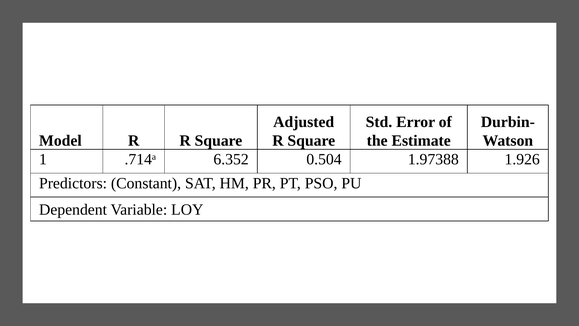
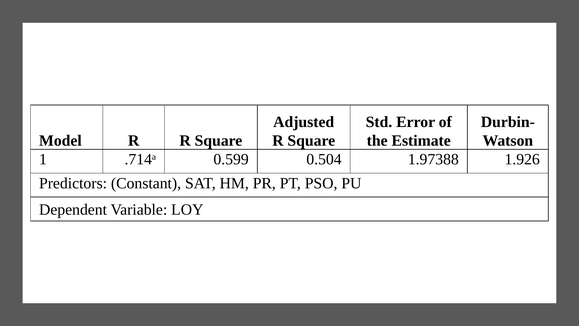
6.352: 6.352 -> 0.599
